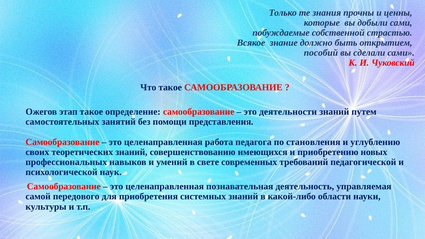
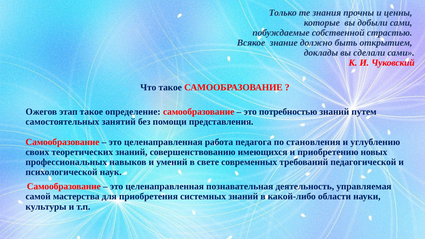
пособий: пособий -> доклады
деятельности: деятельности -> потребностью
передового: передового -> мастерства
